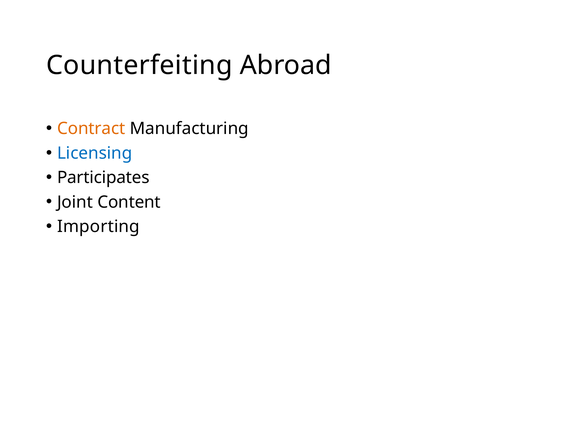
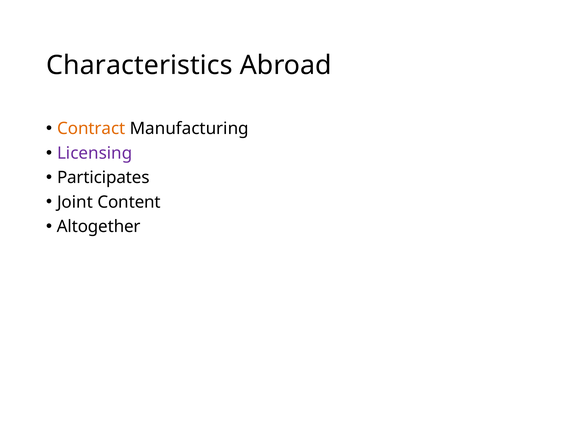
Counterfeiting: Counterfeiting -> Characteristics
Licensing colour: blue -> purple
Importing: Importing -> Altogether
